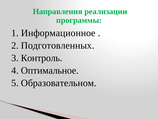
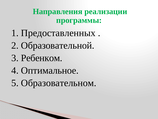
Информационное: Информационное -> Предоставленных
Подготовленных: Подготовленных -> Образовательной
Контроль: Контроль -> Ребенком
